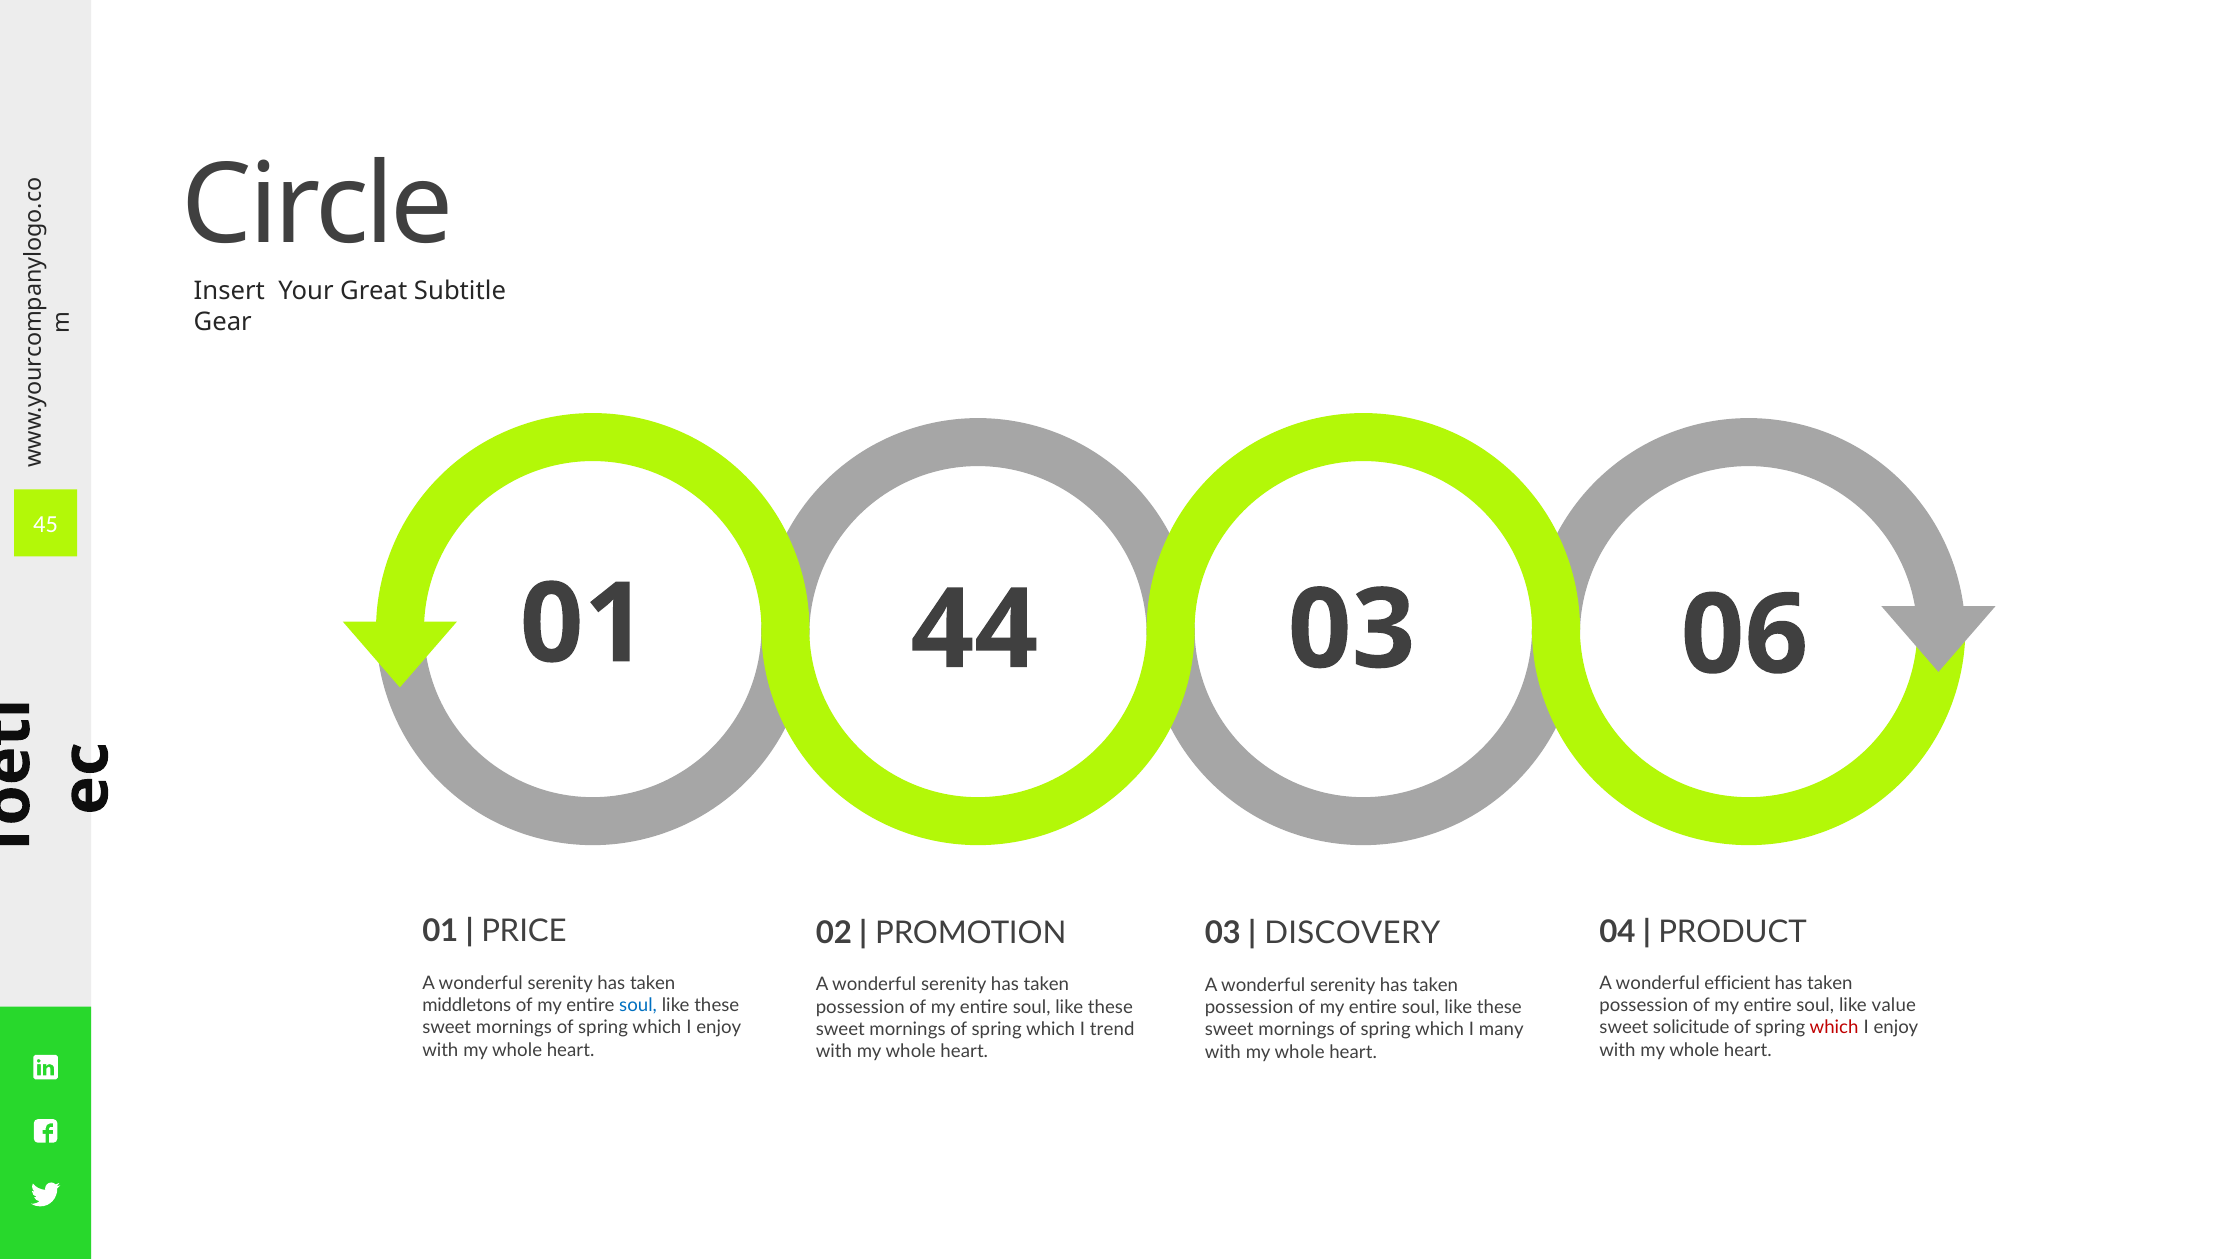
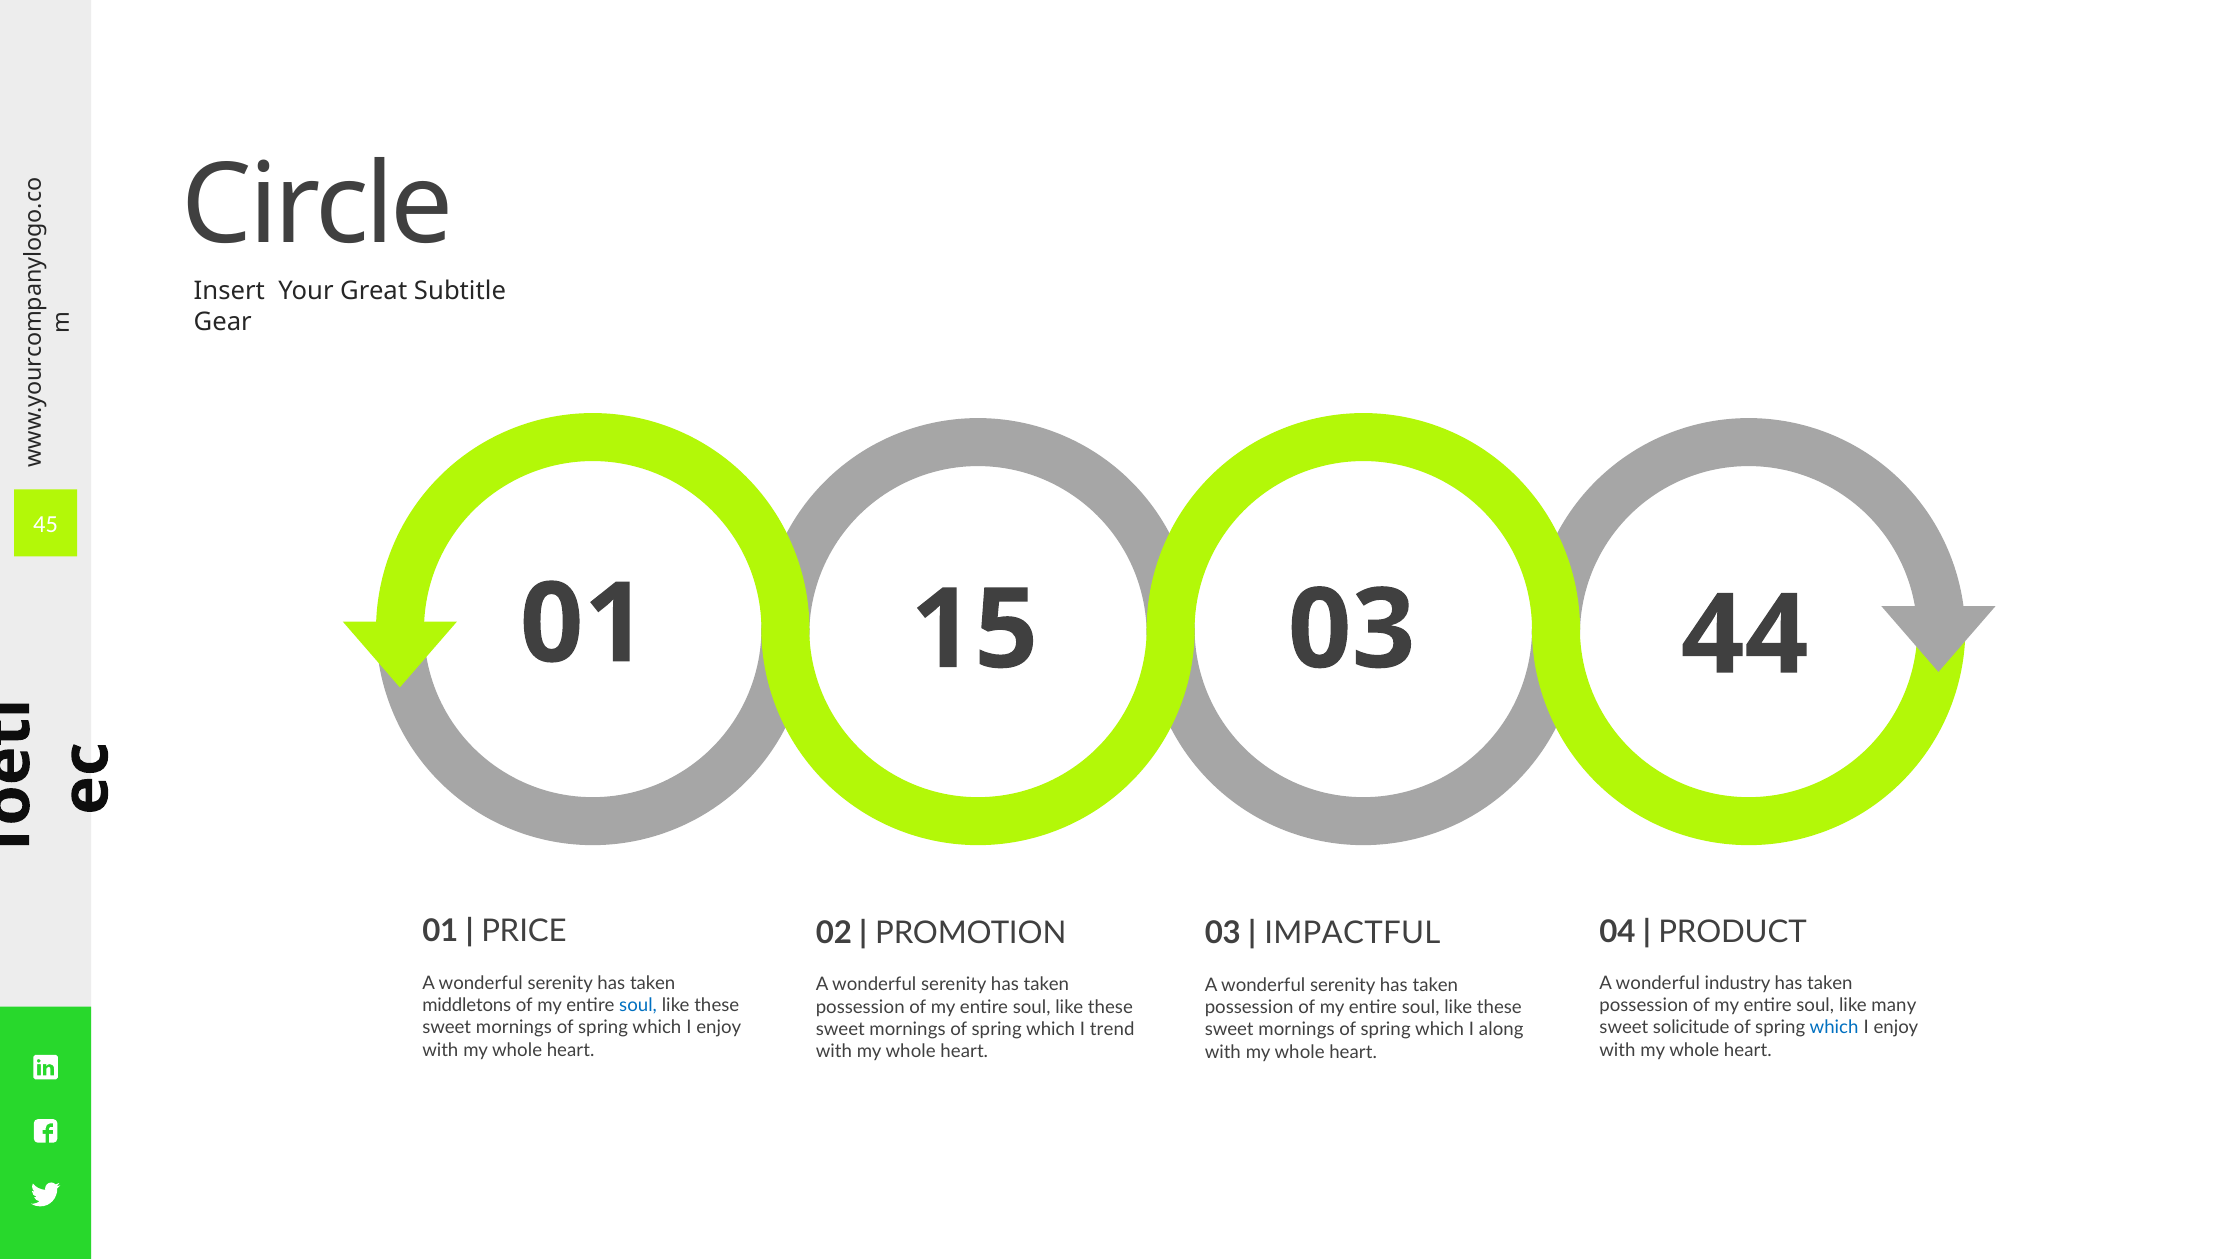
44: 44 -> 15
06: 06 -> 44
DISCOVERY: DISCOVERY -> IMPACTFUL
efficient: efficient -> industry
value: value -> many
which at (1834, 1028) colour: red -> blue
many: many -> along
